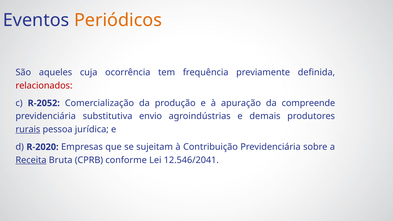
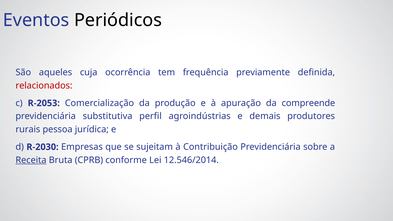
Periódicos colour: orange -> black
R-2052: R-2052 -> R-2053
envio: envio -> perfil
rurais underline: present -> none
R-2020: R-2020 -> R-2030
12.546/2041: 12.546/2041 -> 12.546/2014
